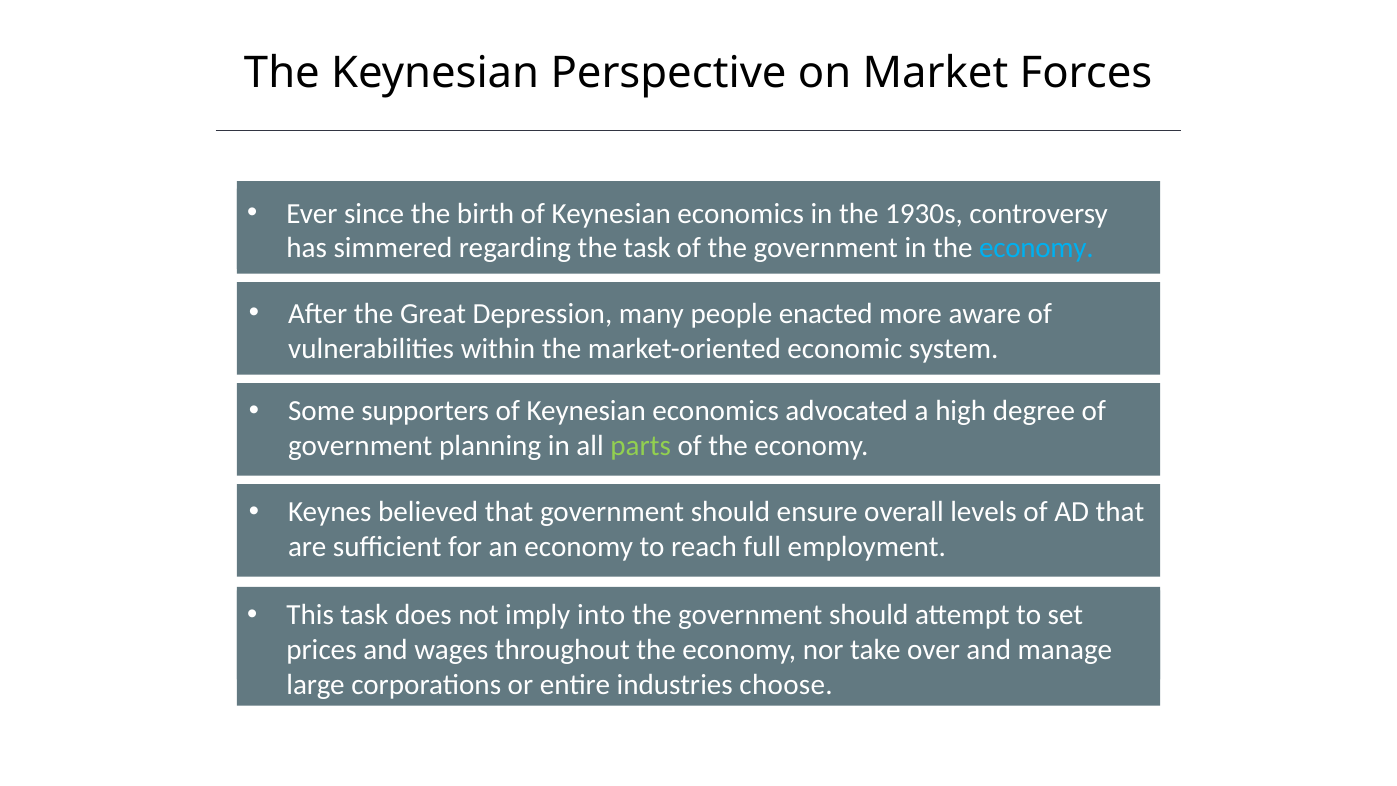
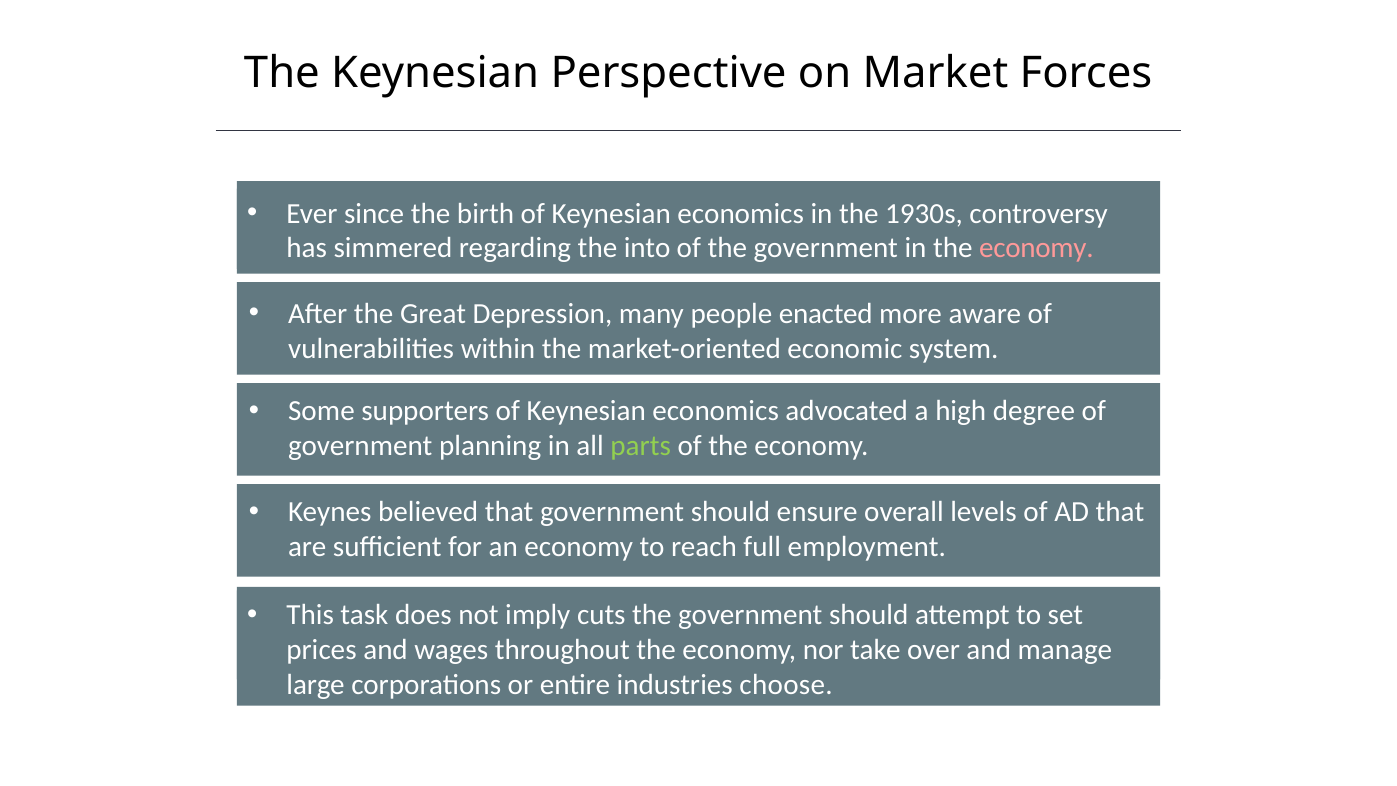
the task: task -> into
economy at (1036, 248) colour: light blue -> pink
into: into -> cuts
